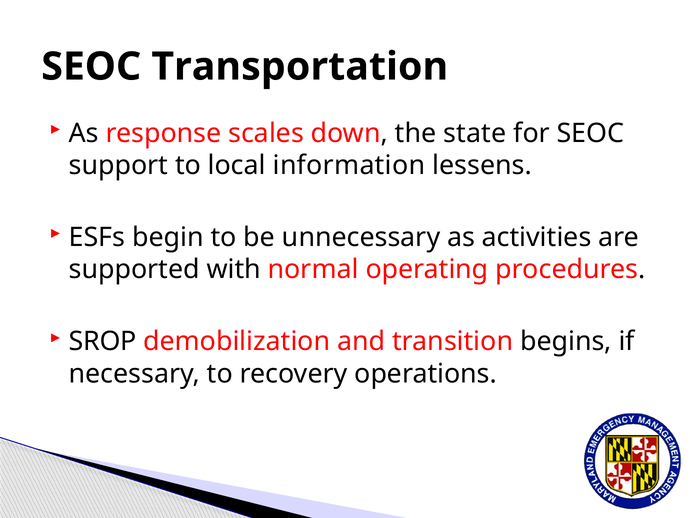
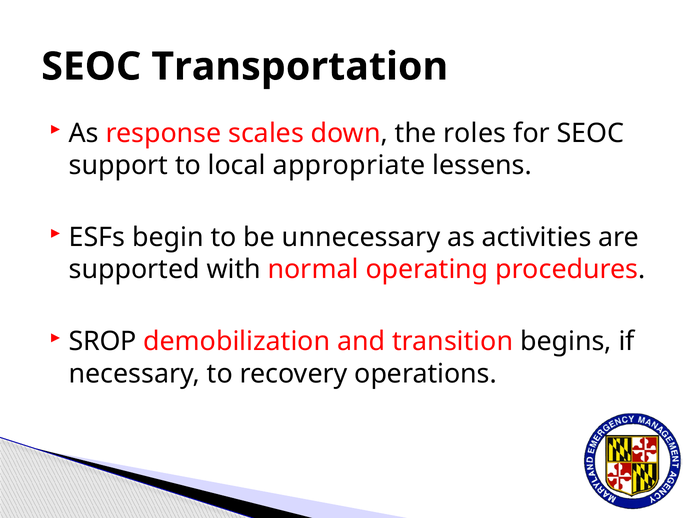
state: state -> roles
information: information -> appropriate
